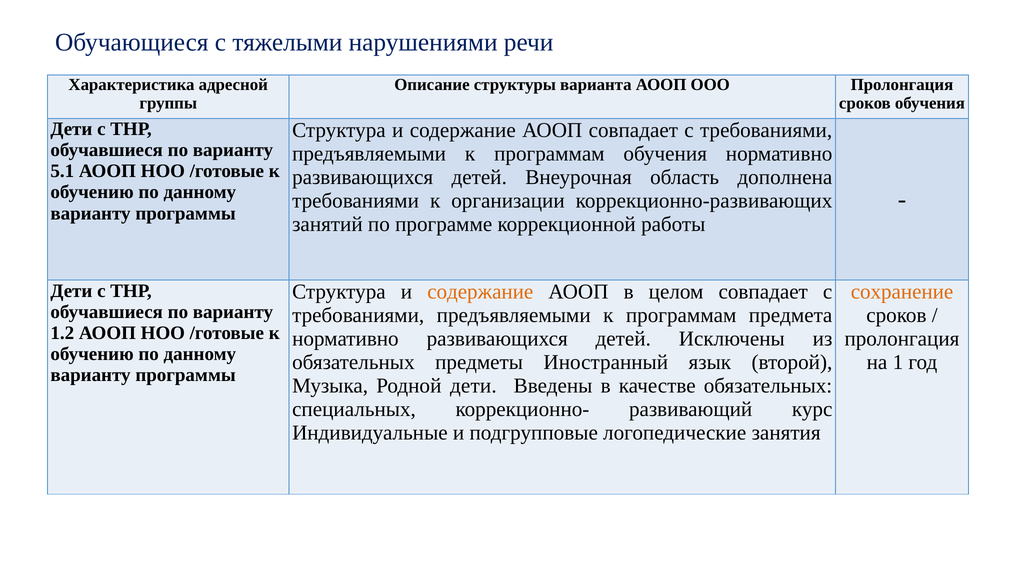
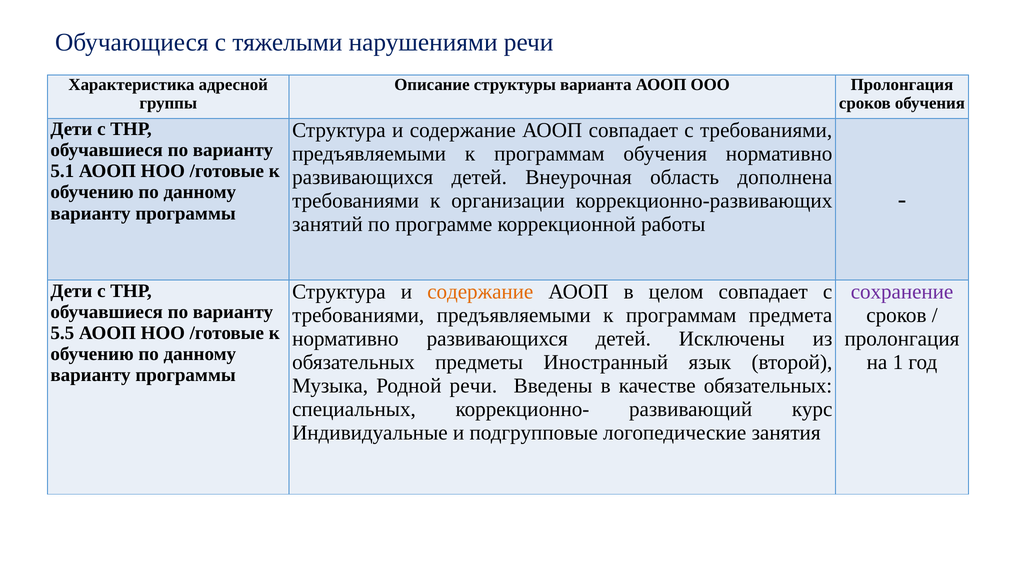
сохранение colour: orange -> purple
1.2: 1.2 -> 5.5
Родной дети: дети -> речи
